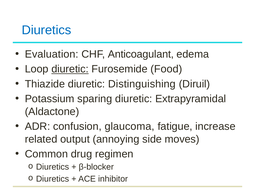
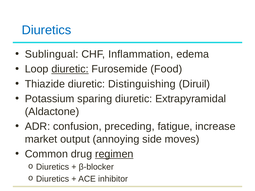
Evaluation: Evaluation -> Sublingual
Anticoagulant: Anticoagulant -> Inflammation
glaucoma: glaucoma -> preceding
related: related -> market
regimen underline: none -> present
